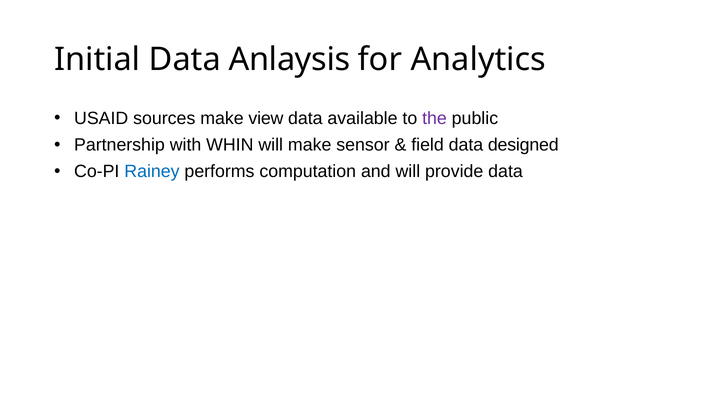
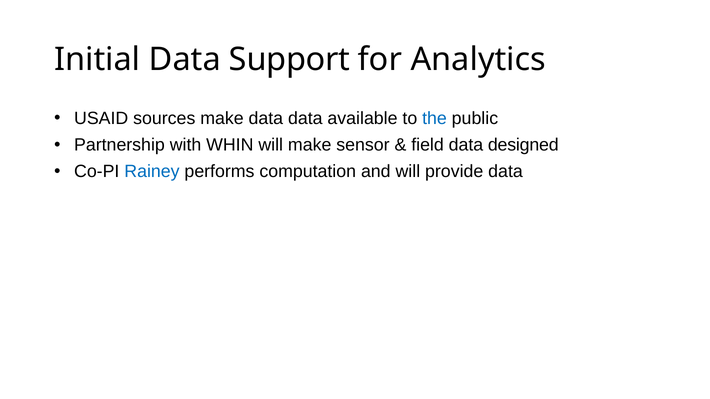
Anlaysis: Anlaysis -> Support
make view: view -> data
the colour: purple -> blue
